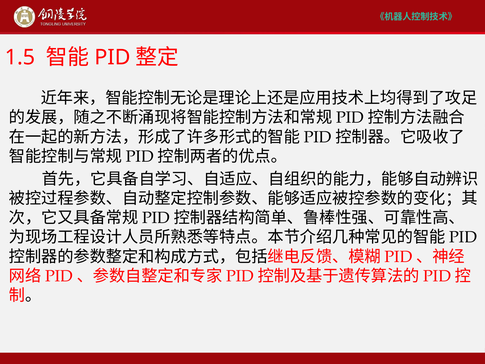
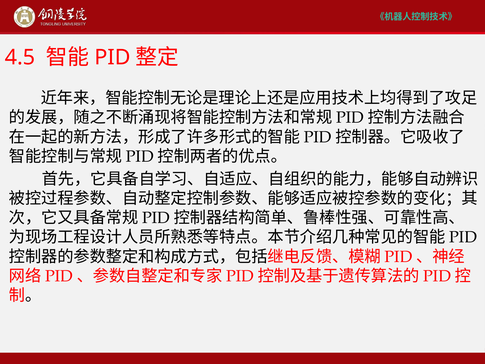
1.5: 1.5 -> 4.5
